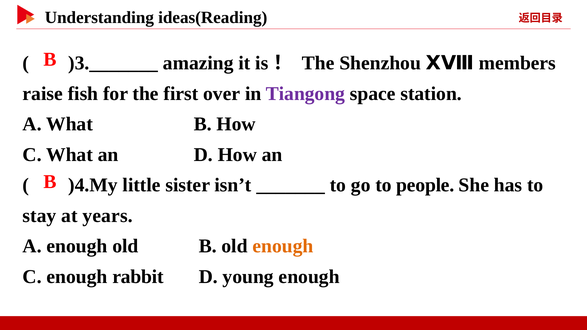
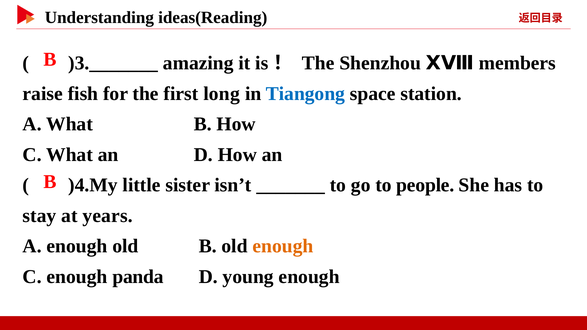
over: over -> long
Tiangong colour: purple -> blue
rabbit: rabbit -> panda
